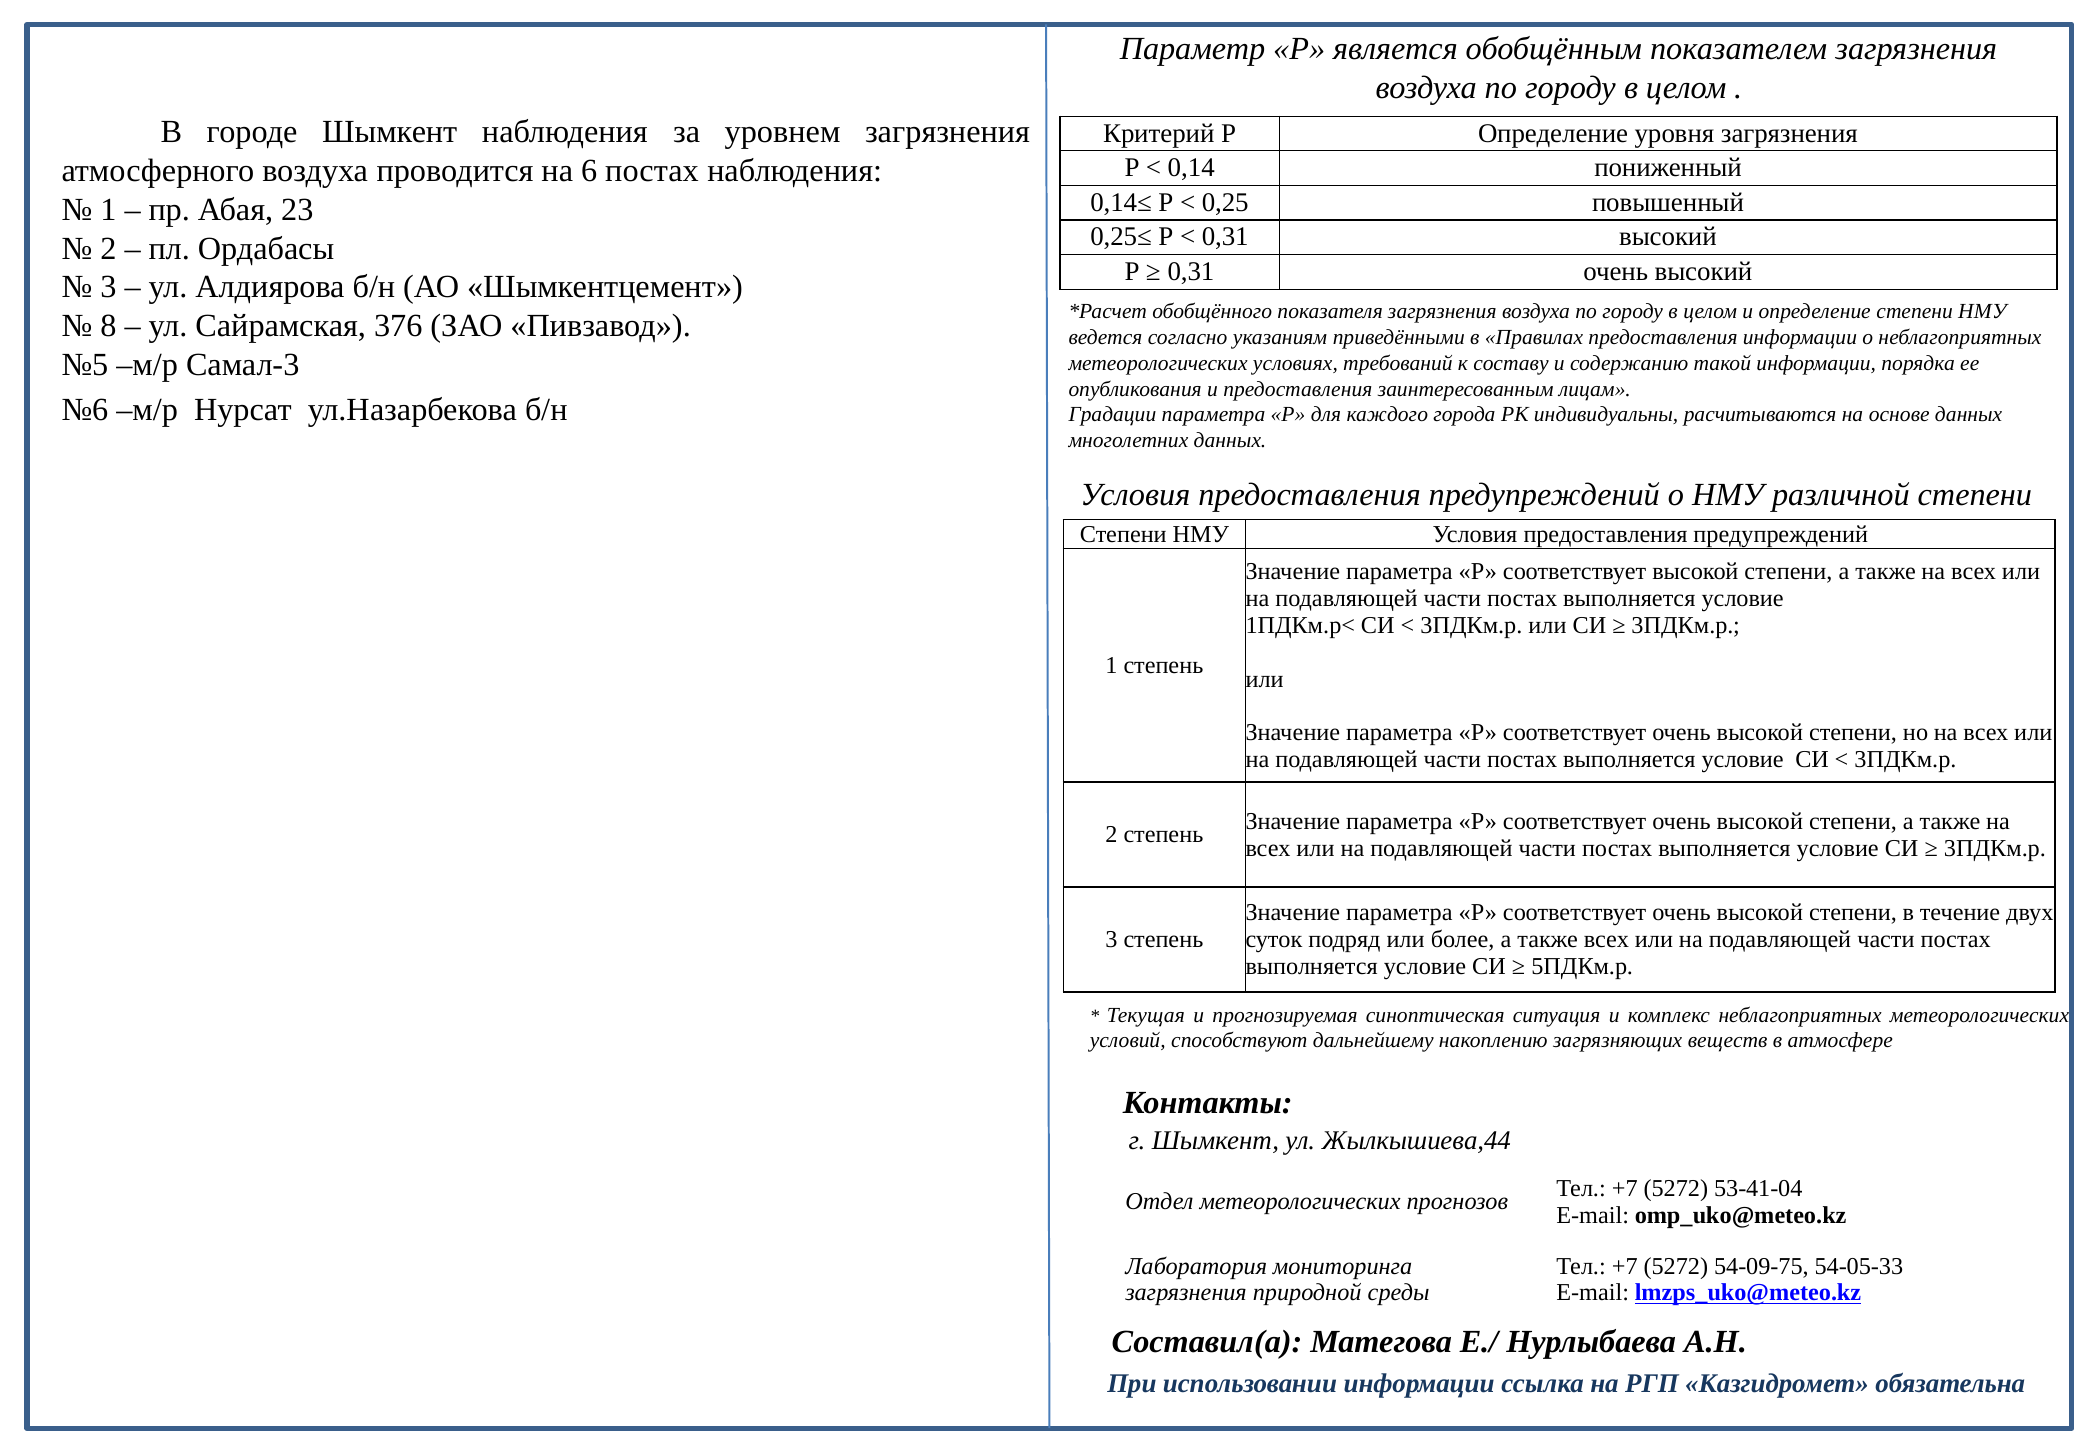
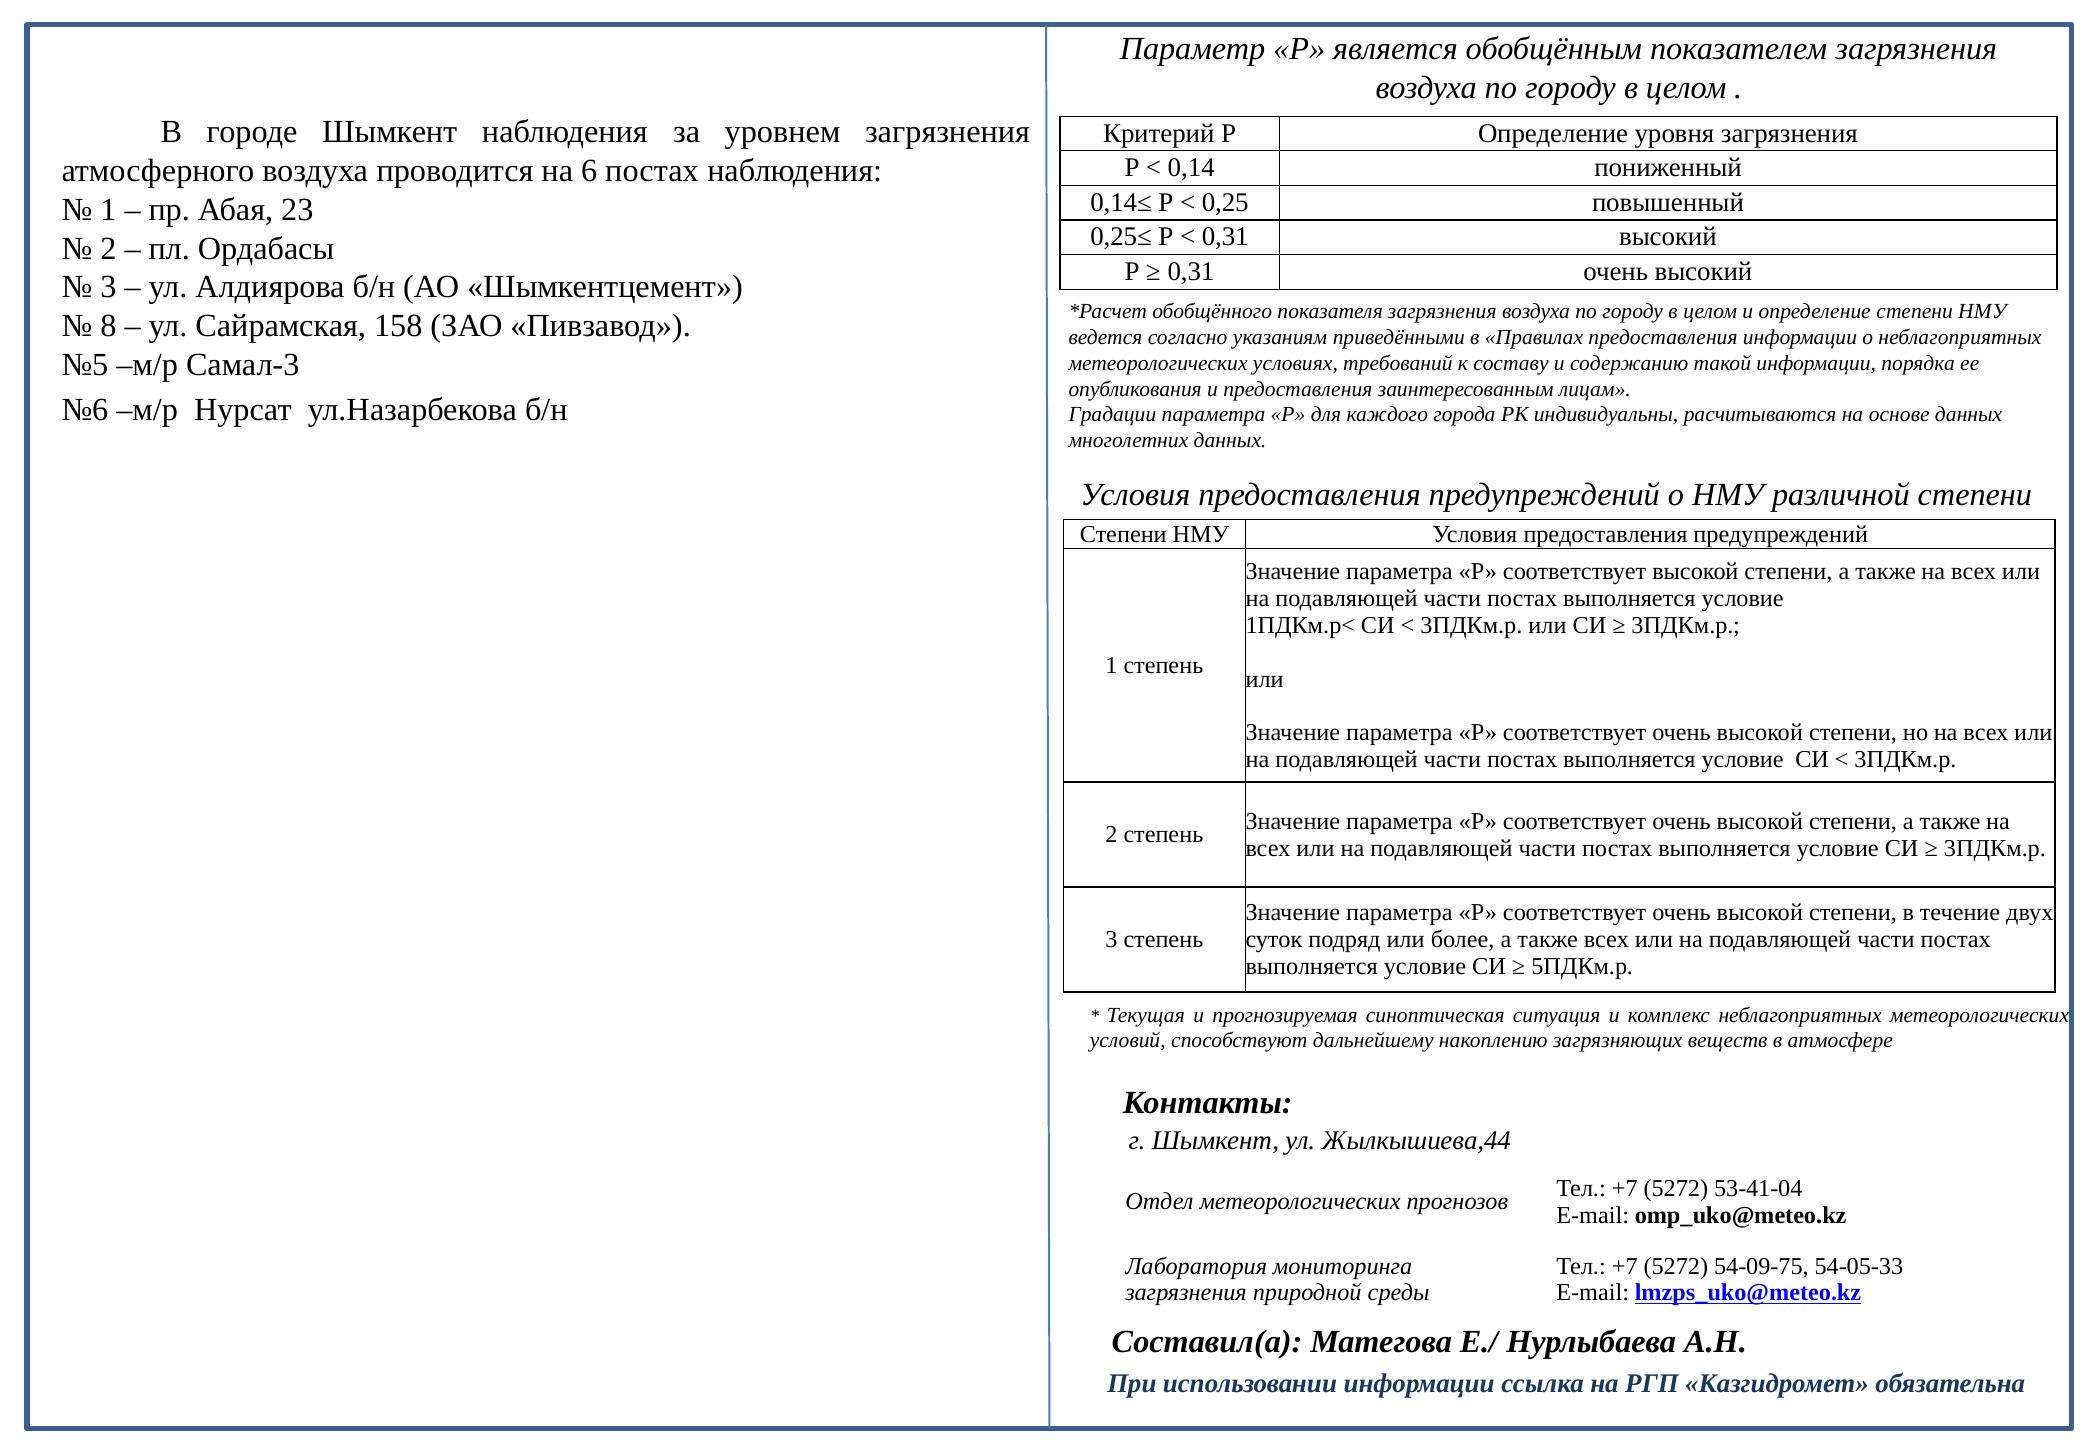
376: 376 -> 158
